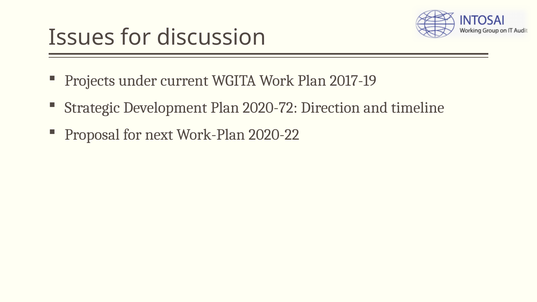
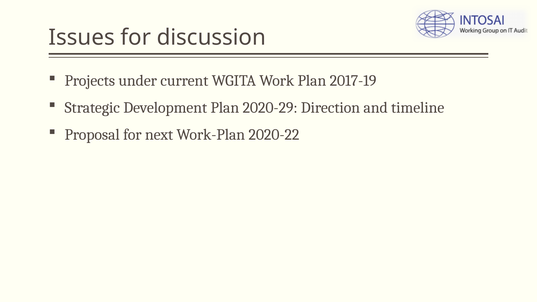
2020-72: 2020-72 -> 2020-29
